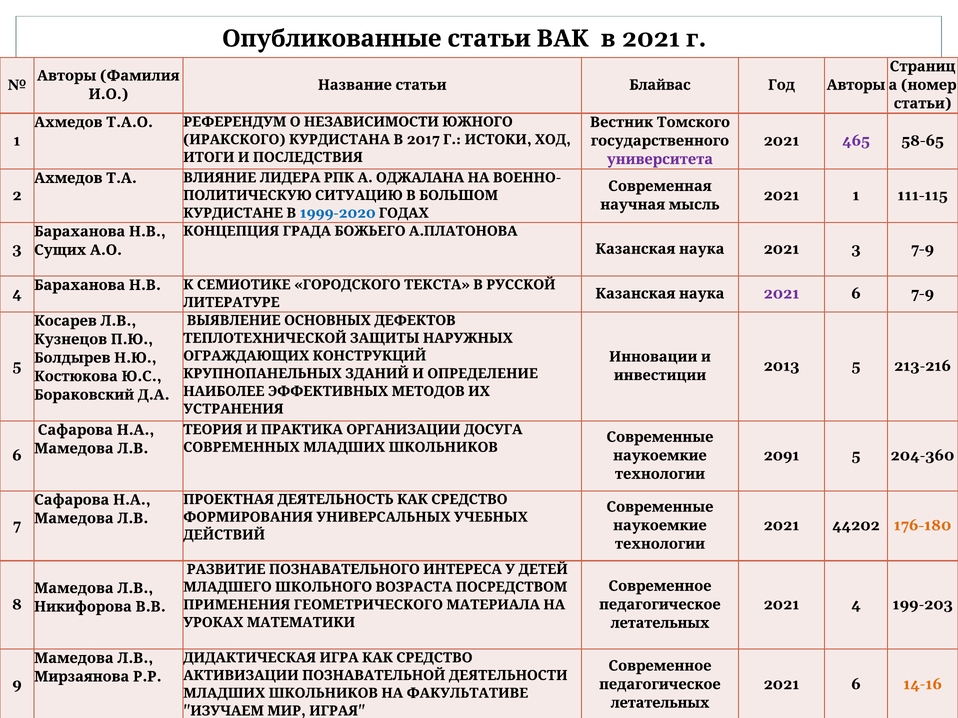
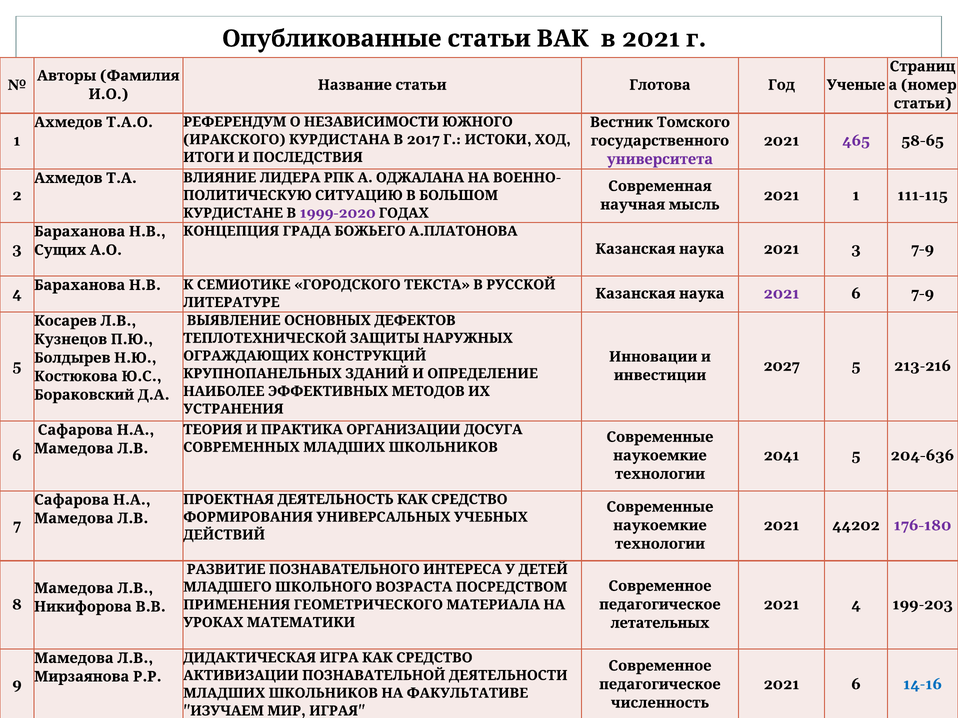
Блайвас: Блайвас -> Глотова
Год Авторы: Авторы -> Ученые
1999-2020 colour: blue -> purple
2013: 2013 -> 2027
2091: 2091 -> 2041
204-360: 204-360 -> 204-636
176-180 colour: orange -> purple
14-16 colour: orange -> blue
летательных at (660, 703): летательных -> численность
